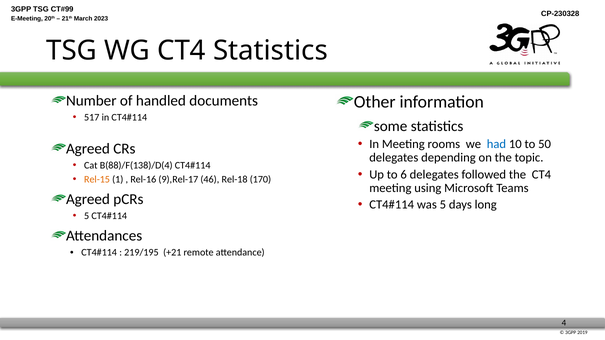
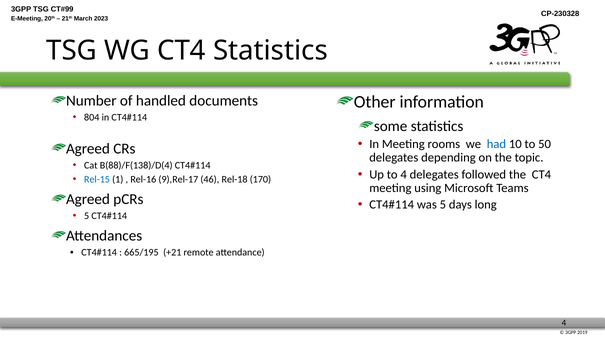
517: 517 -> 804
to 6: 6 -> 4
Rel-15 colour: orange -> blue
219/195: 219/195 -> 665/195
